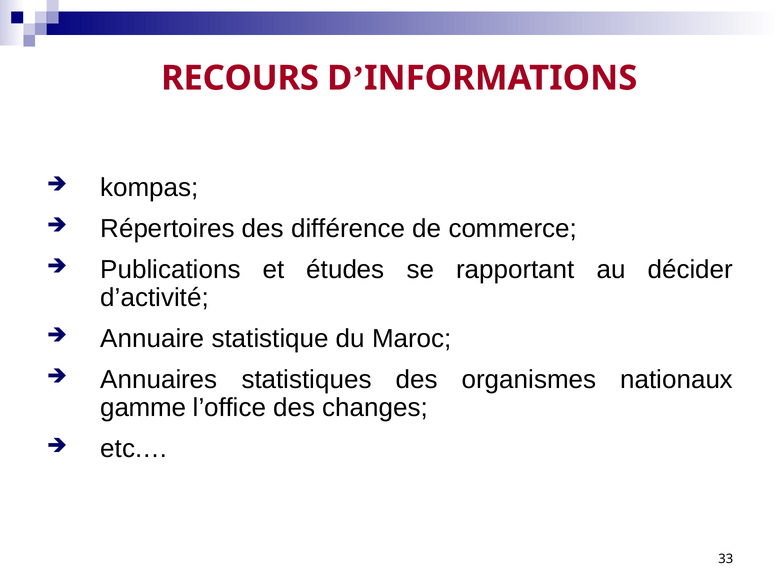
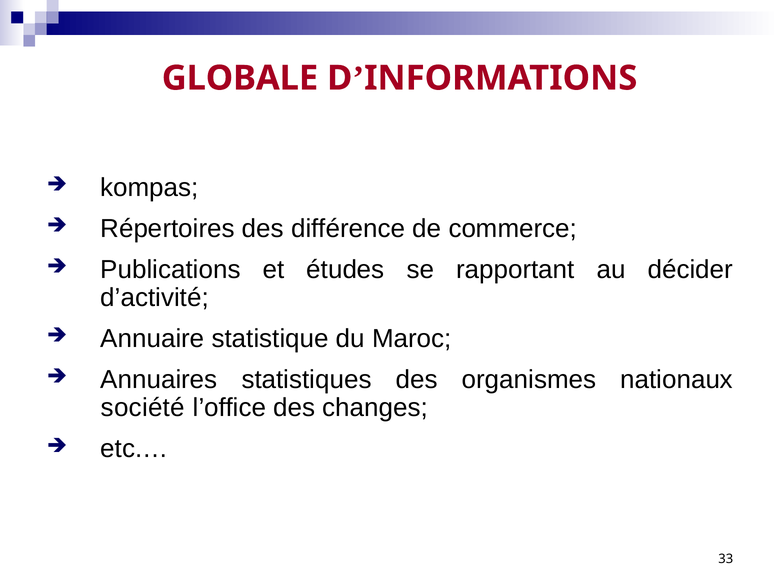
RECOURS: RECOURS -> GLOBALE
gamme: gamme -> société
